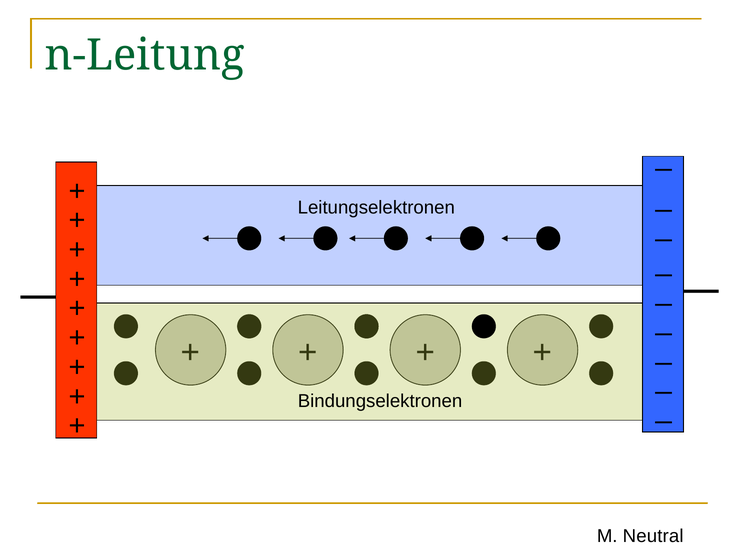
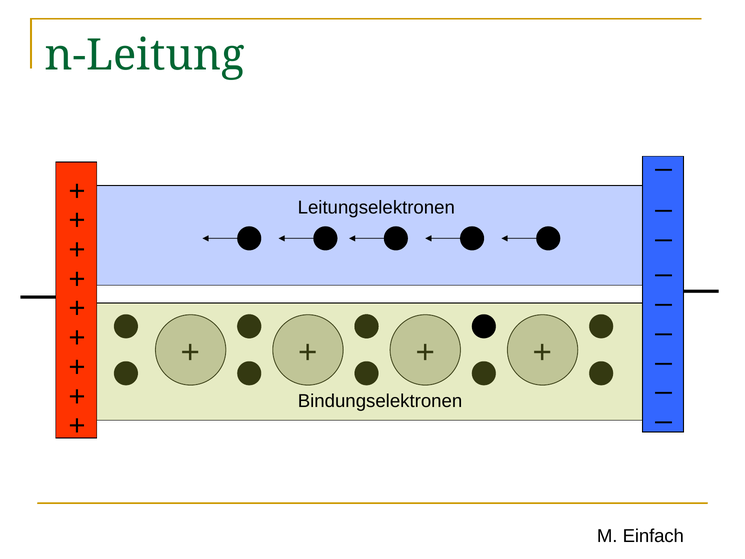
Neutral: Neutral -> Einfach
